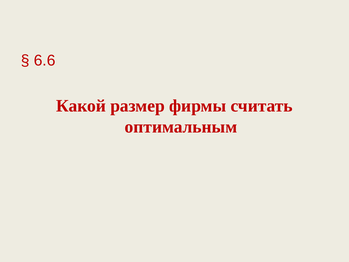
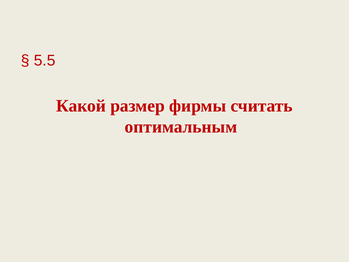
6.6: 6.6 -> 5.5
